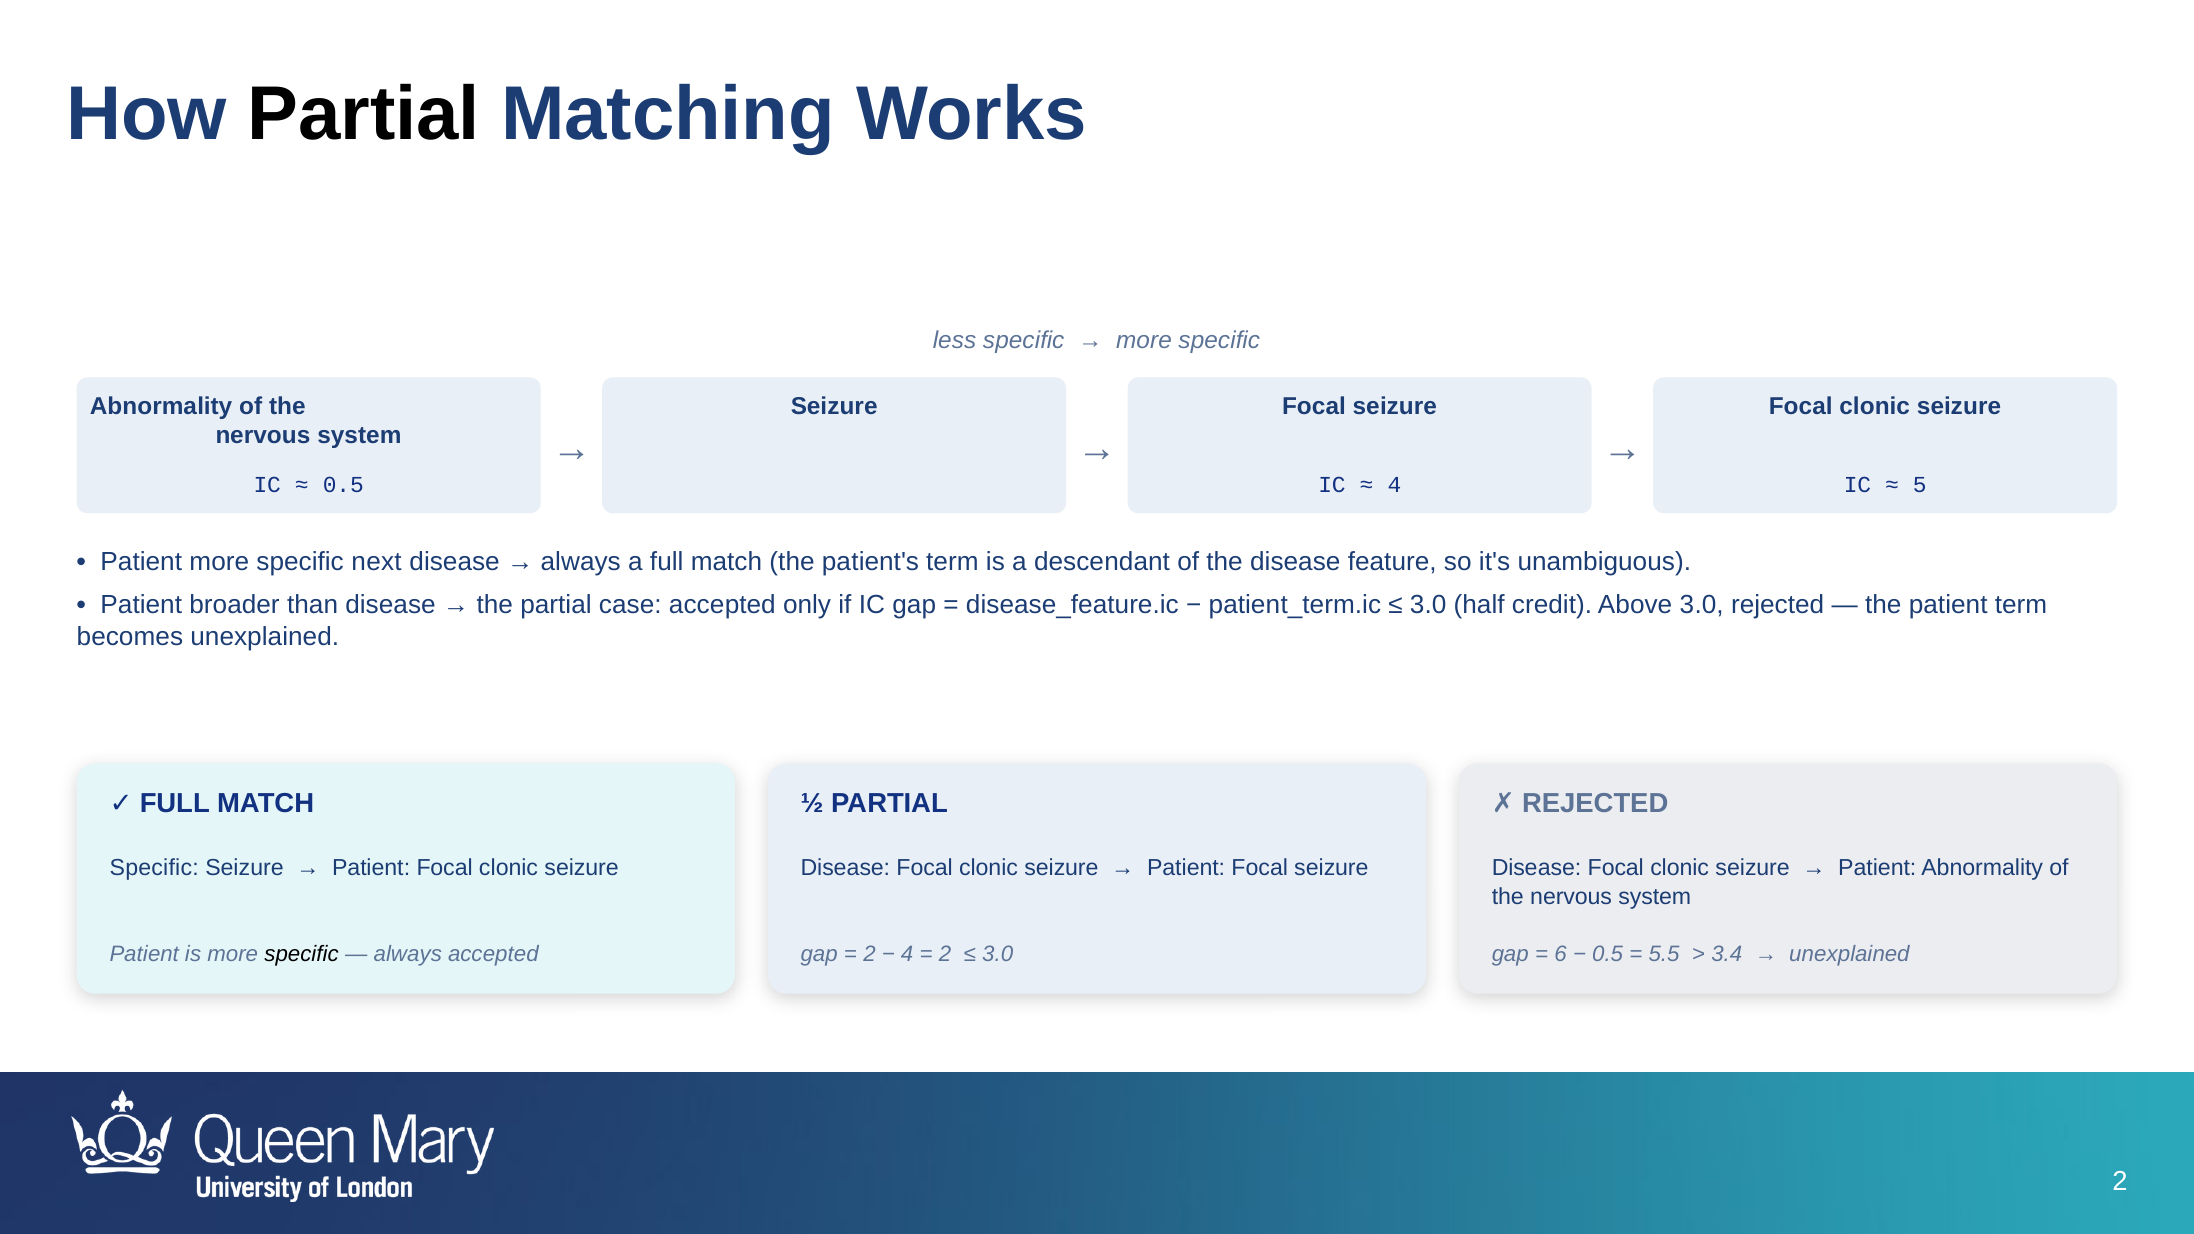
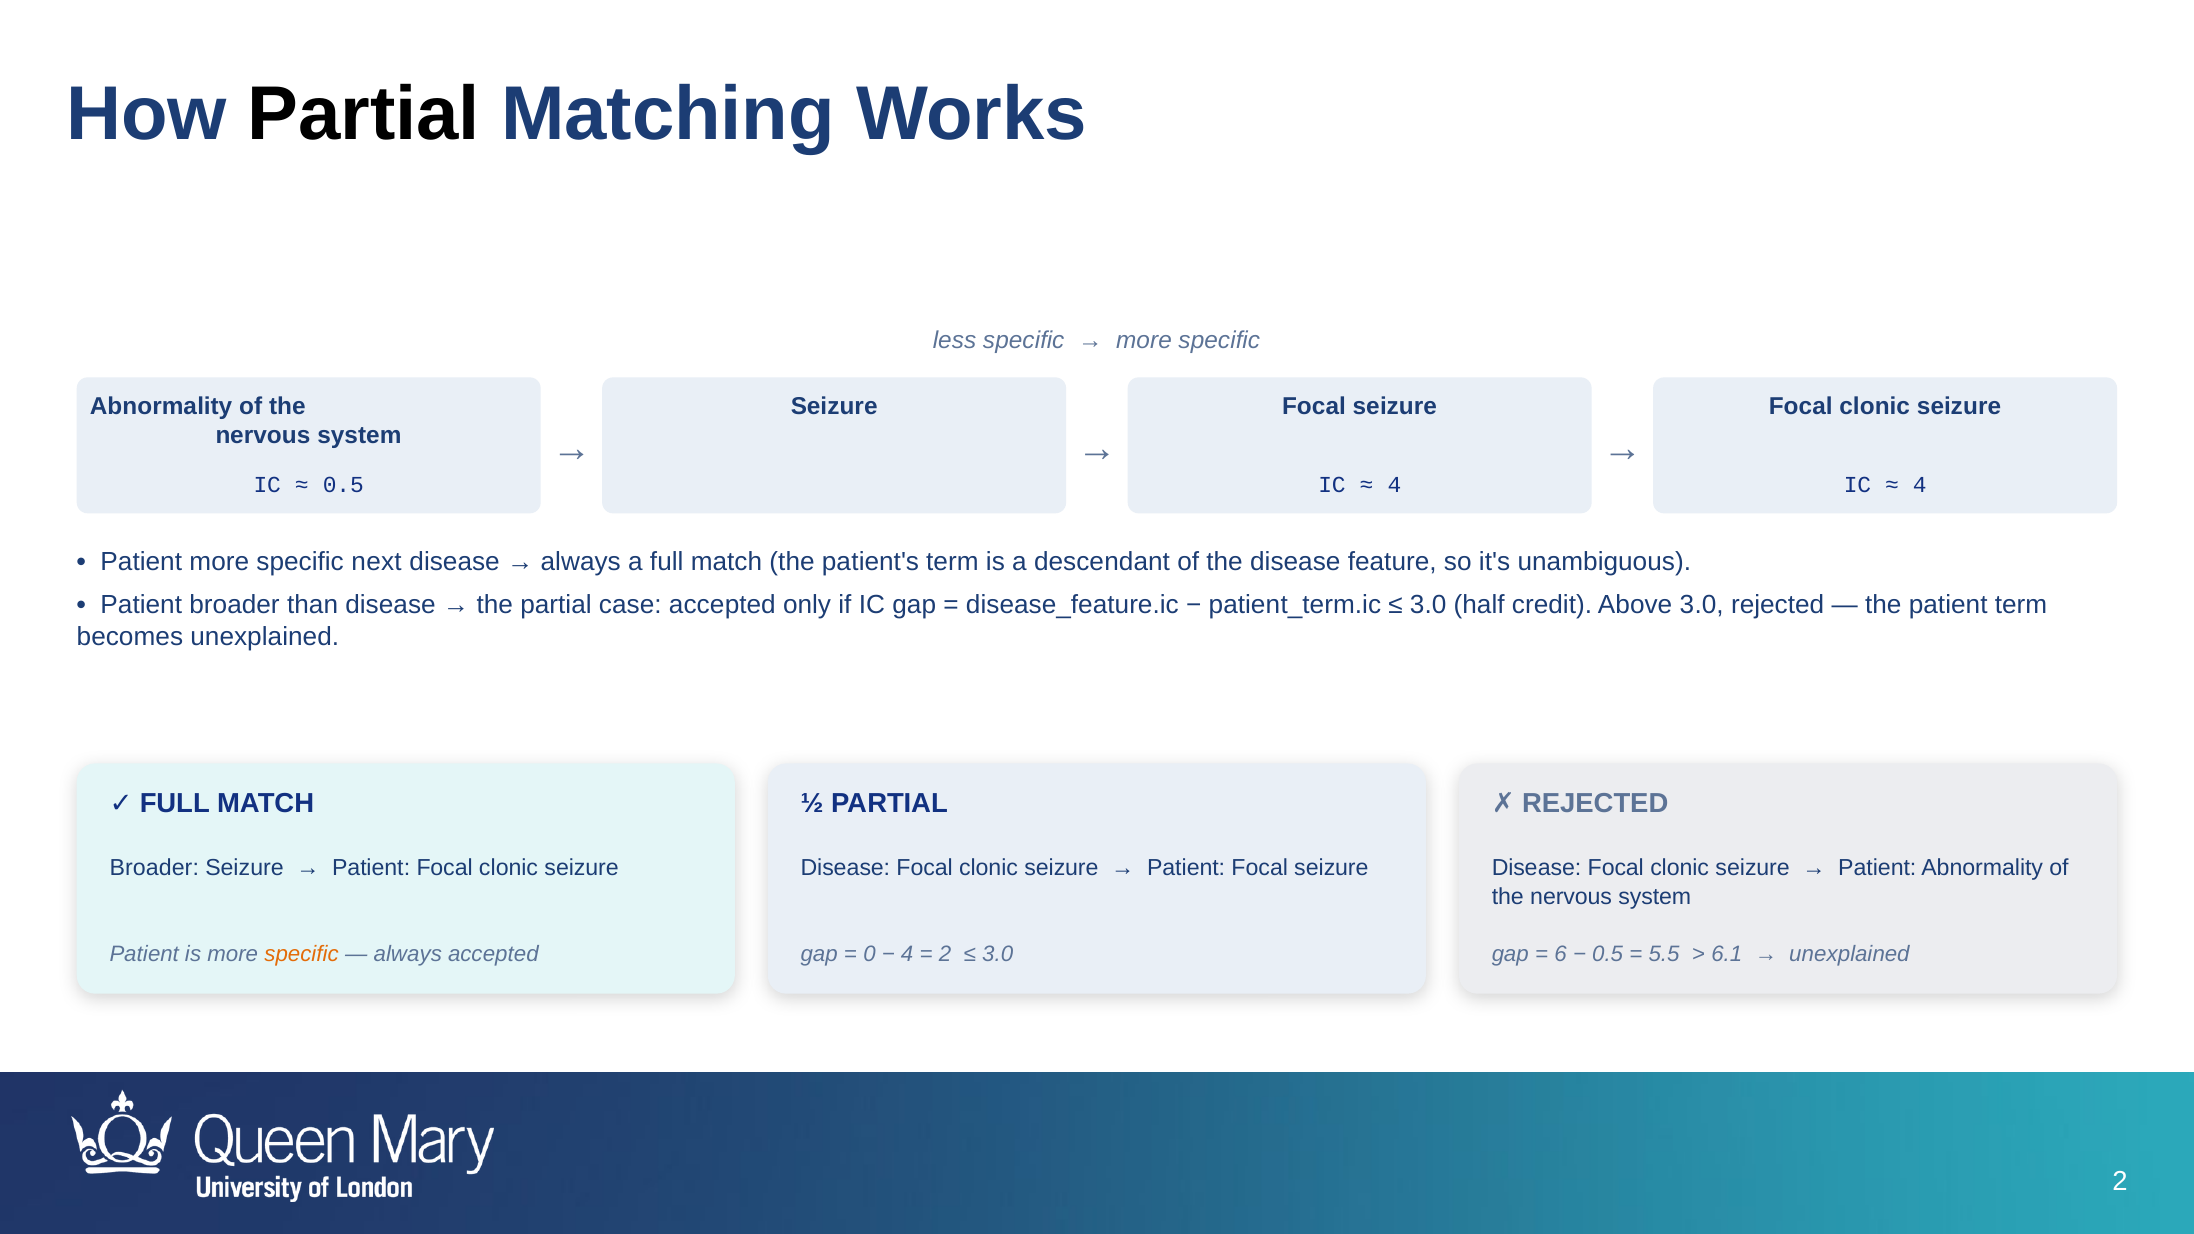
5 at (1920, 485): 5 -> 4
Specific at (154, 868): Specific -> Broader
specific at (302, 954) colour: black -> orange
2 at (869, 954): 2 -> 0
3.4: 3.4 -> 6.1
